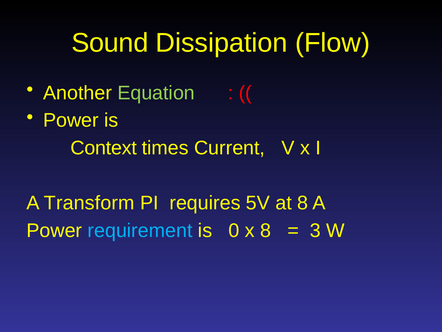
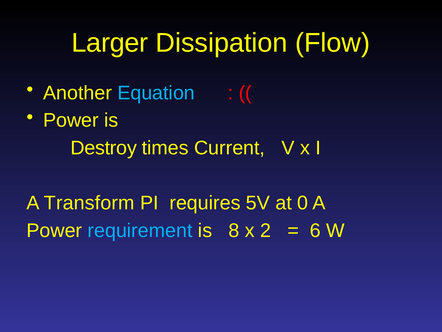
Sound: Sound -> Larger
Equation colour: light green -> light blue
Context: Context -> Destroy
at 8: 8 -> 0
0: 0 -> 8
x 8: 8 -> 2
3: 3 -> 6
